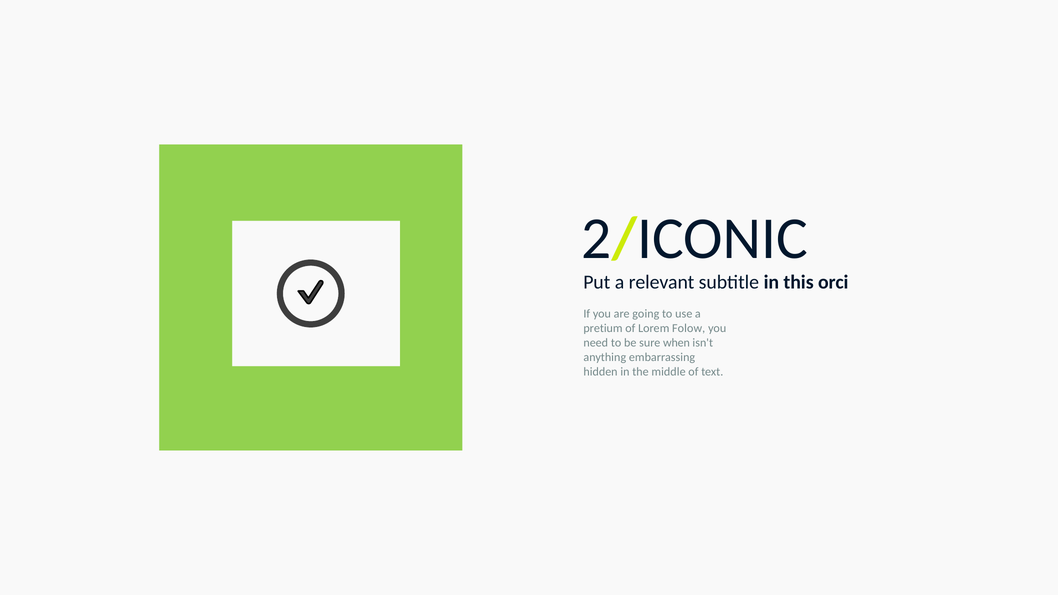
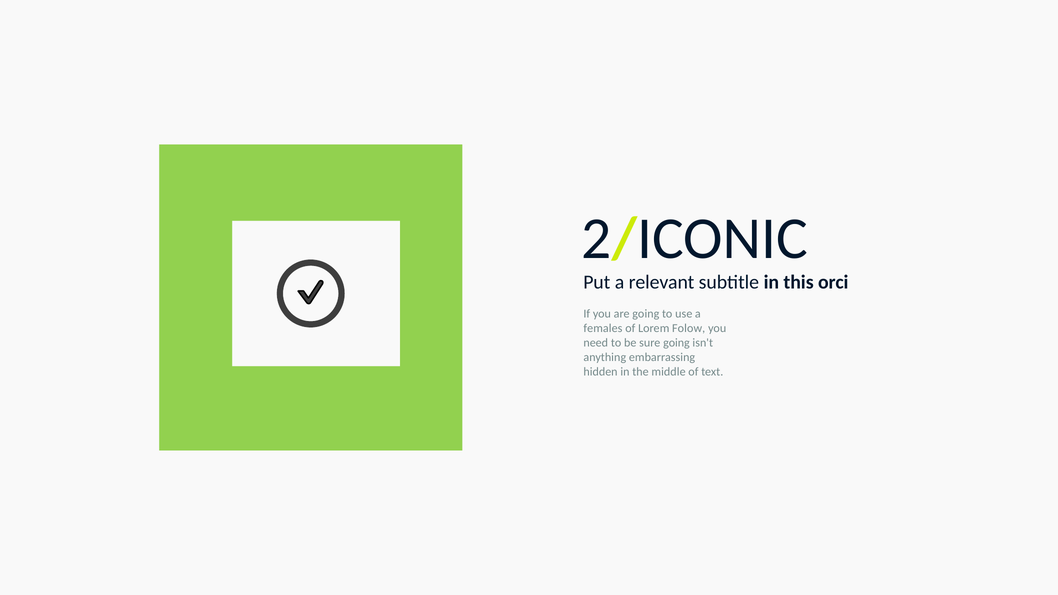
pretium: pretium -> females
sure when: when -> going
